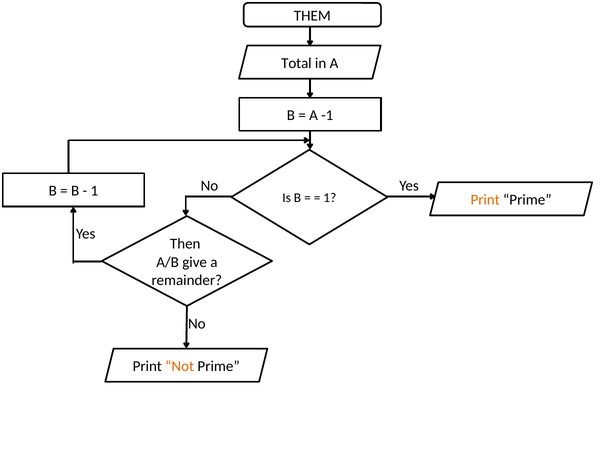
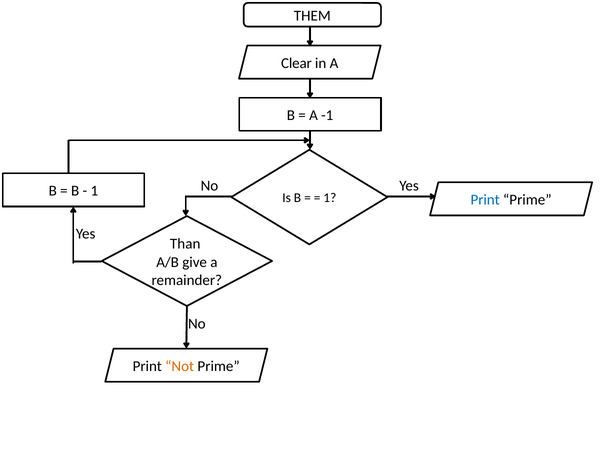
Total: Total -> Clear
Print at (485, 200) colour: orange -> blue
Then: Then -> Than
